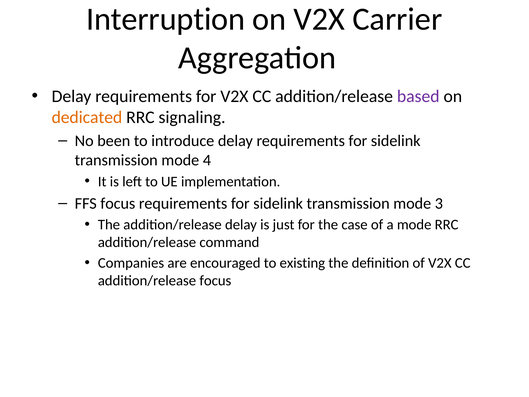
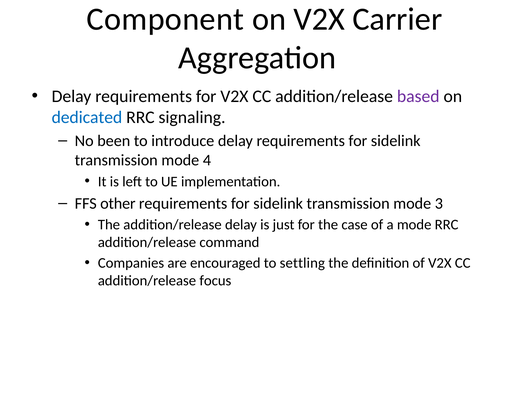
Interruption: Interruption -> Component
dedicated colour: orange -> blue
FFS focus: focus -> other
existing: existing -> settling
